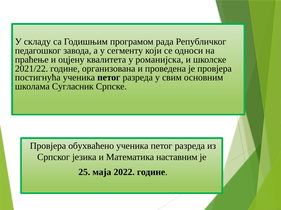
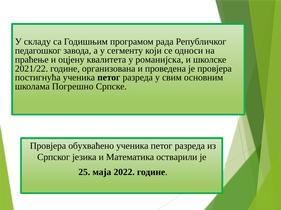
Сугласник: Сугласник -> Погрешно
наставним: наставним -> остварили
